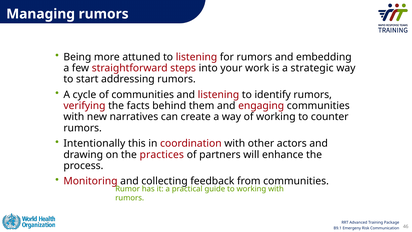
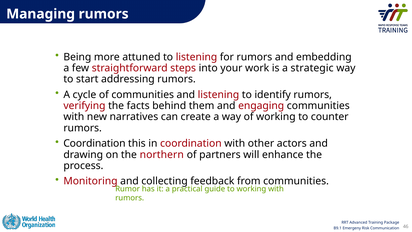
Intentionally at (94, 143): Intentionally -> Coordination
practices: practices -> northern
